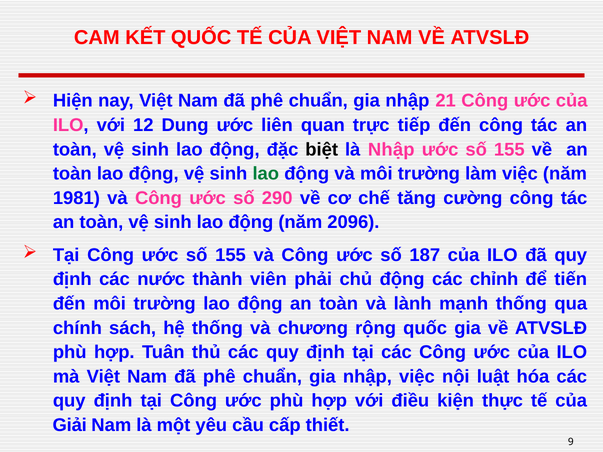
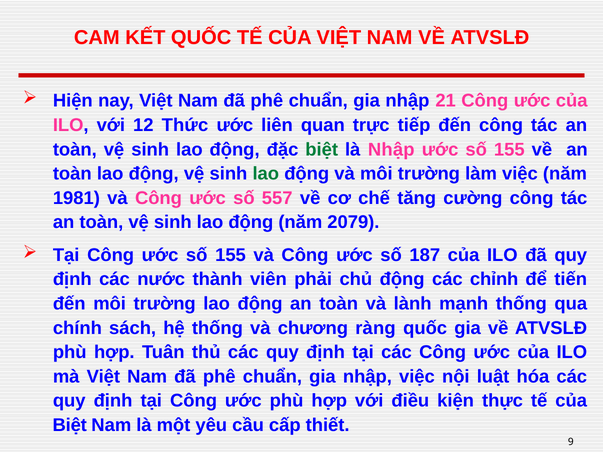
Dung: Dung -> Thức
biệt at (322, 150) colour: black -> green
290: 290 -> 557
2096: 2096 -> 2079
rộng: rộng -> ràng
Giải at (70, 425): Giải -> Biệt
